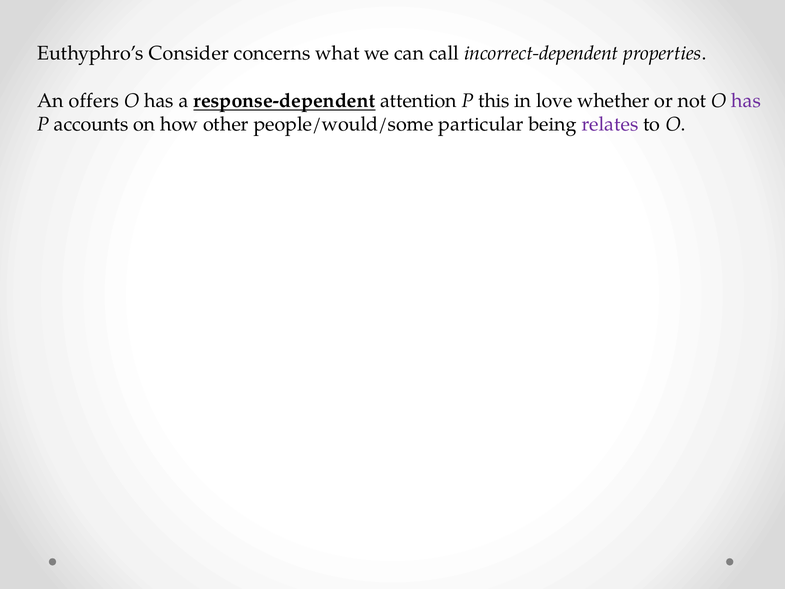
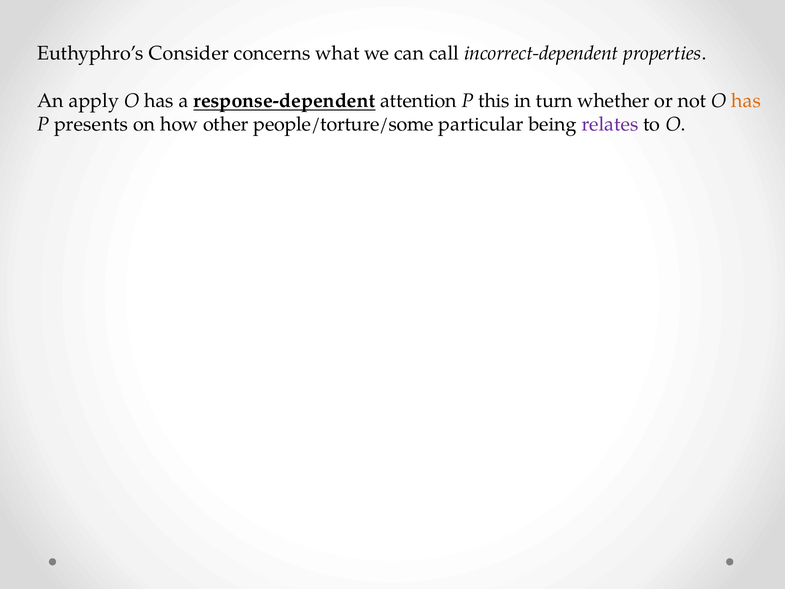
offers: offers -> apply
love: love -> turn
has at (746, 101) colour: purple -> orange
accounts: accounts -> presents
people/would/some: people/would/some -> people/torture/some
